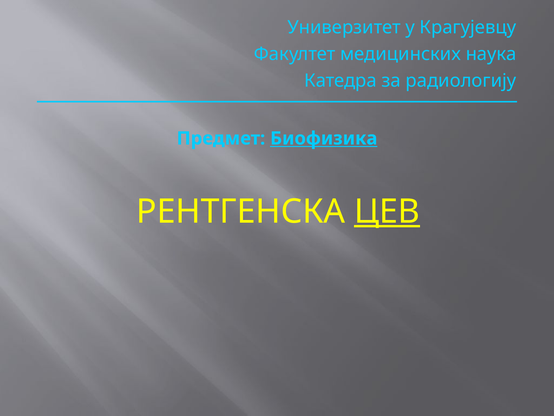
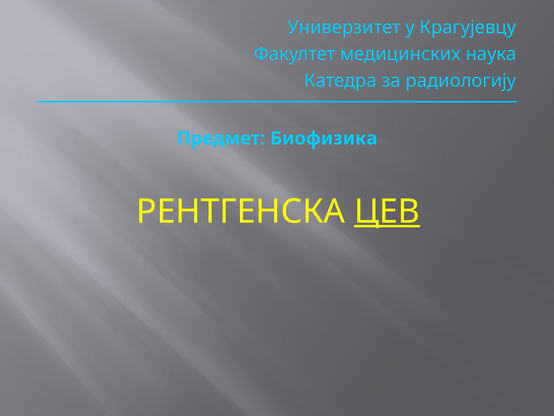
Биофизика underline: present -> none
